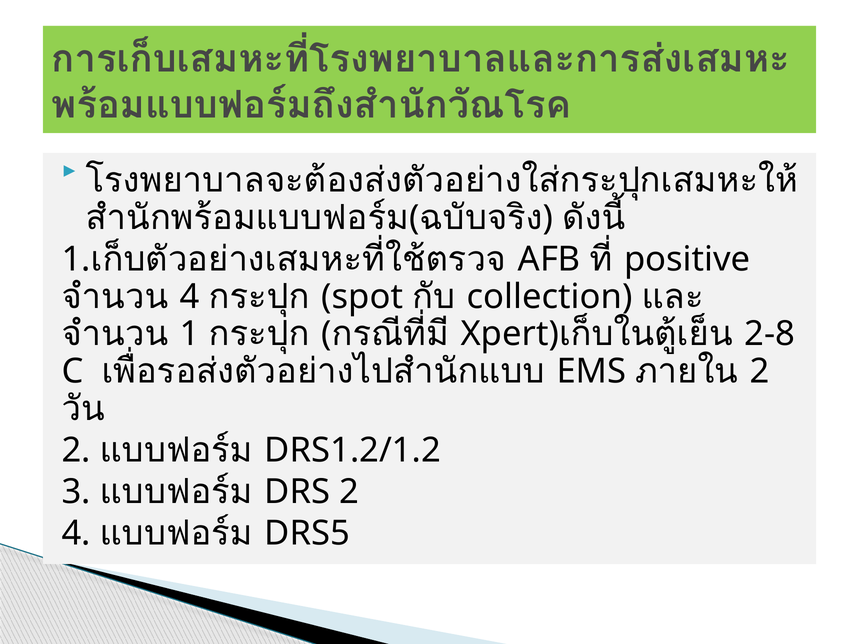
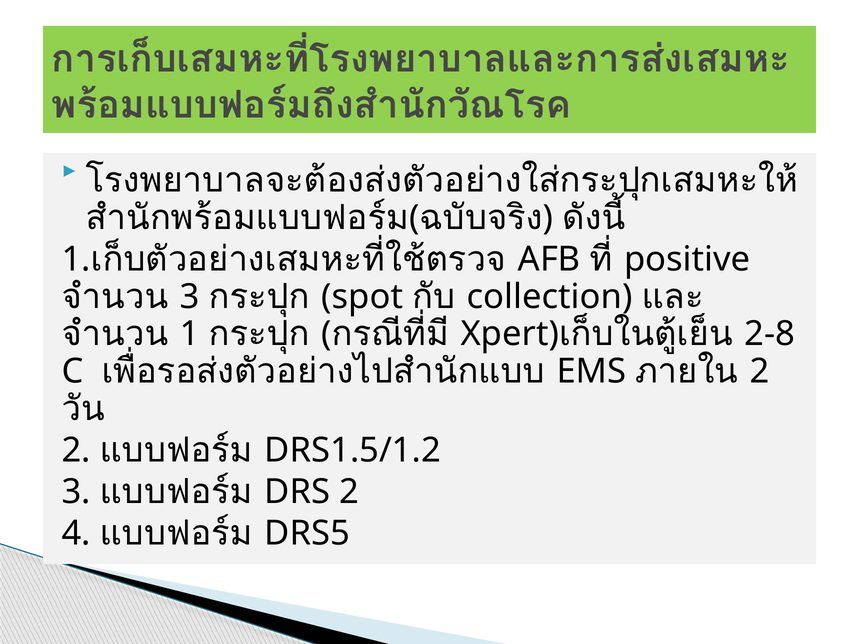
4 at (190, 297): 4 -> 3
DRS1.2/1.2: DRS1.2/1.2 -> DRS1.5/1.2
